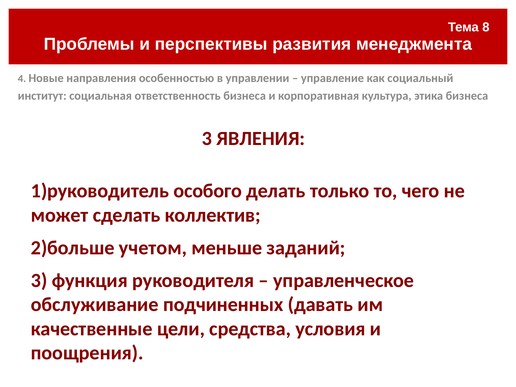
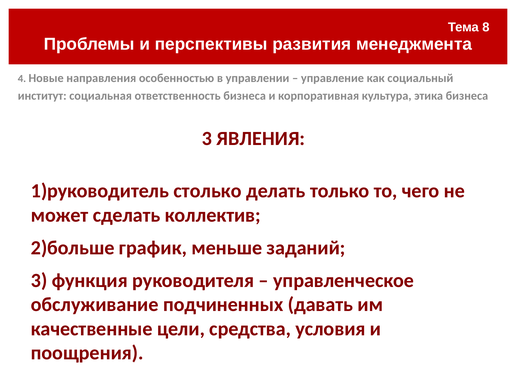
особого: особого -> столько
учетом: учетом -> график
